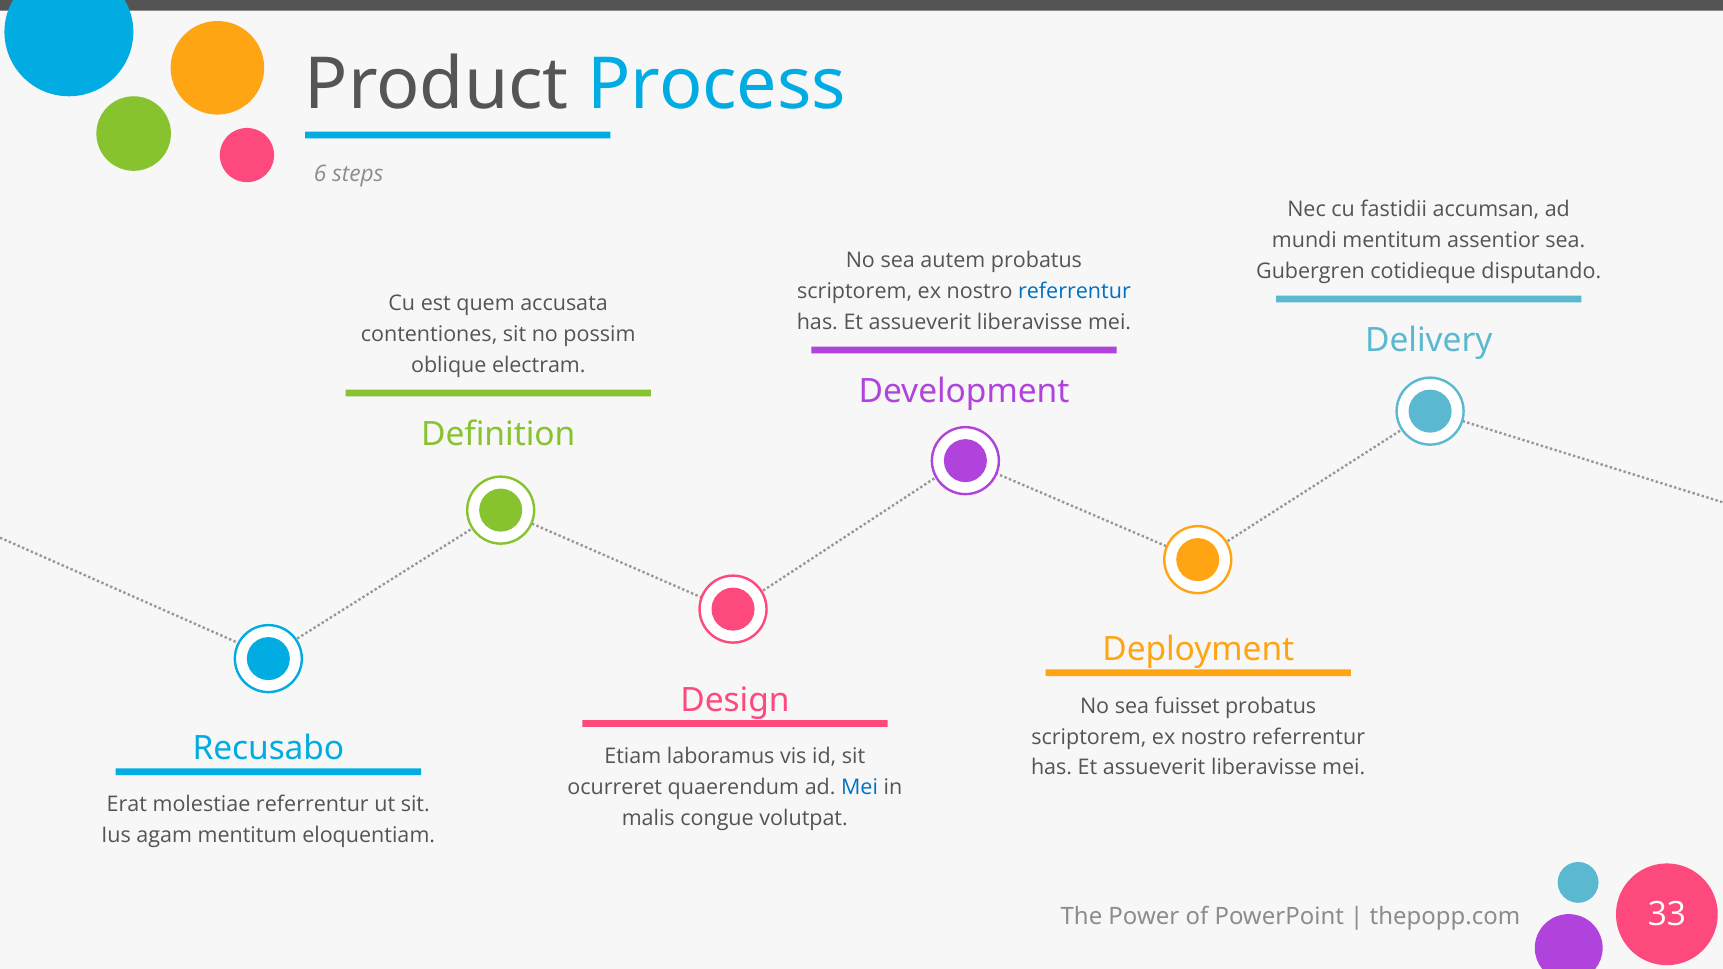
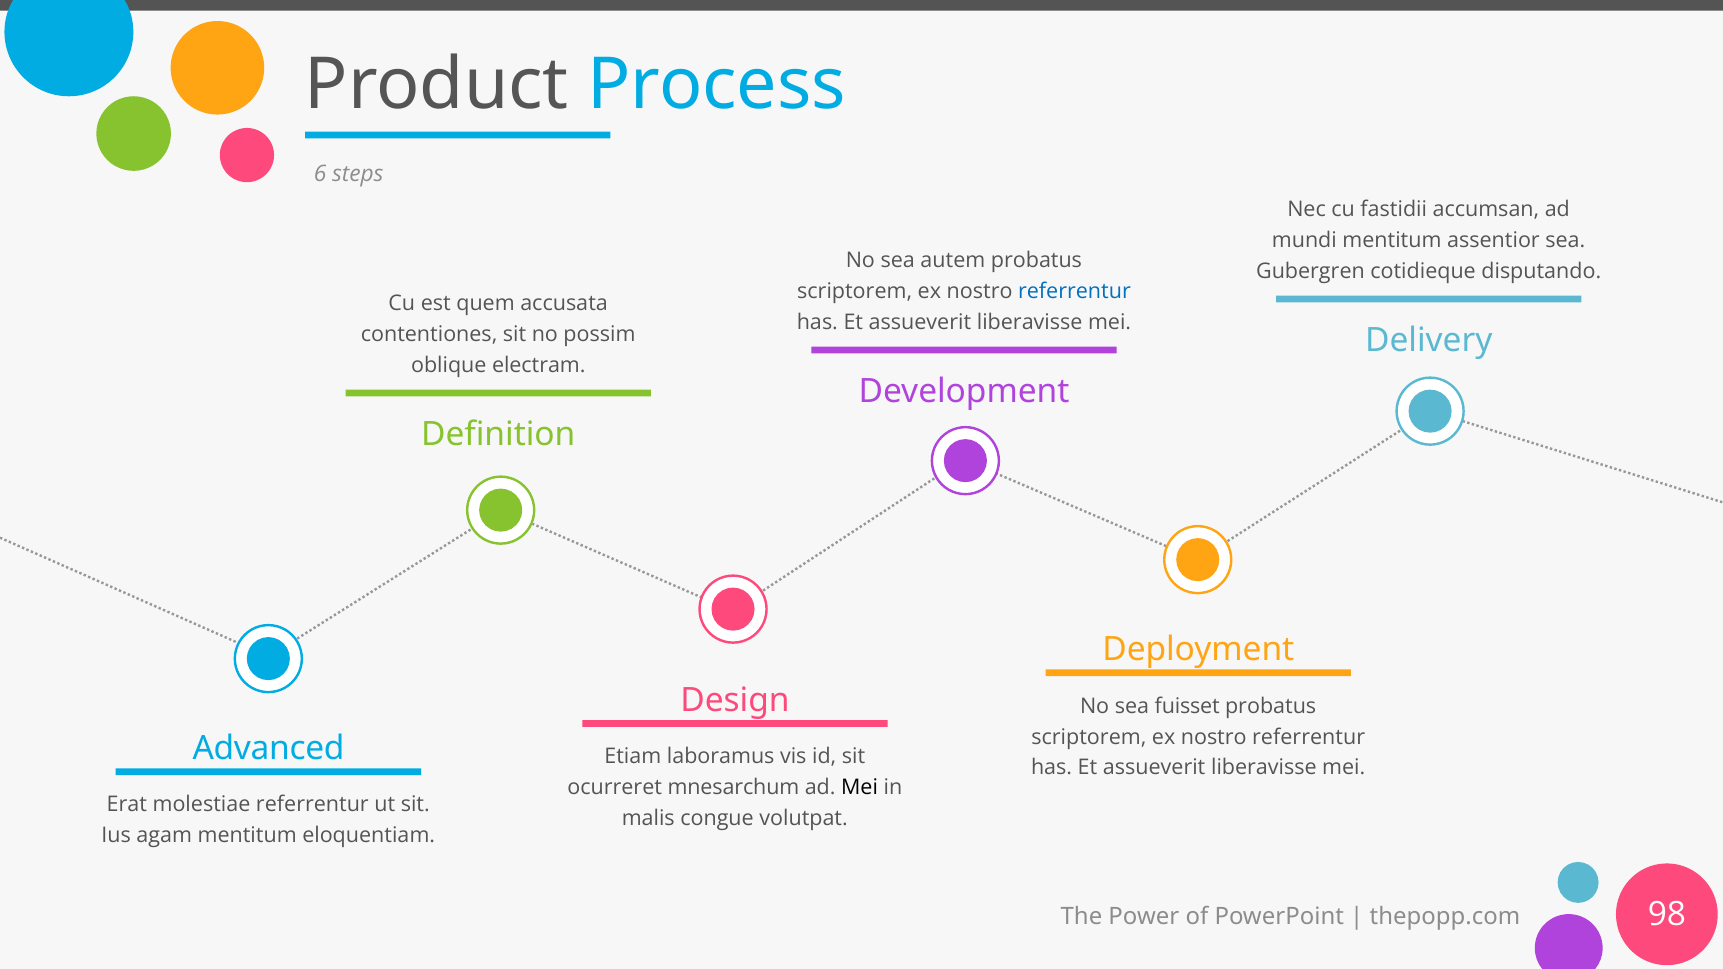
Recusabo: Recusabo -> Advanced
quaerendum: quaerendum -> mnesarchum
Mei at (860, 788) colour: blue -> black
33: 33 -> 98
